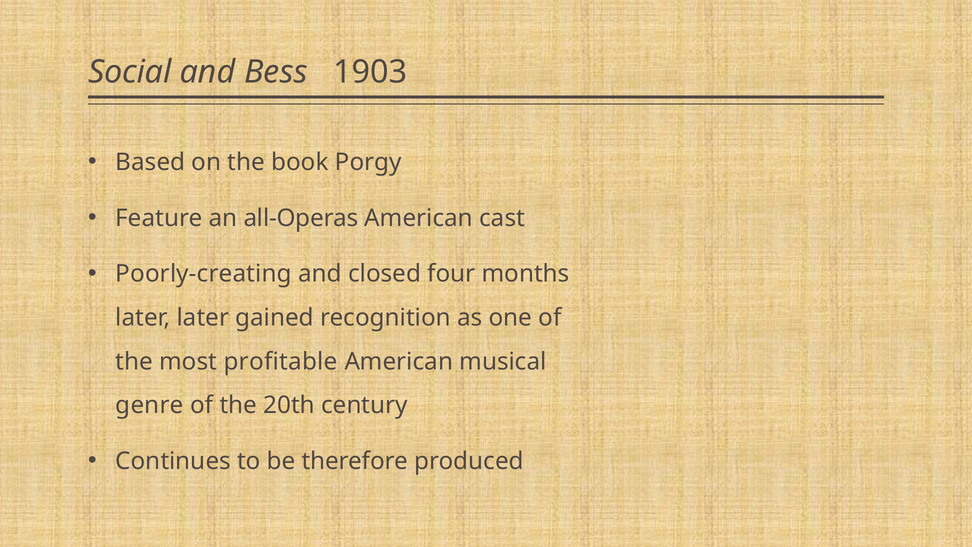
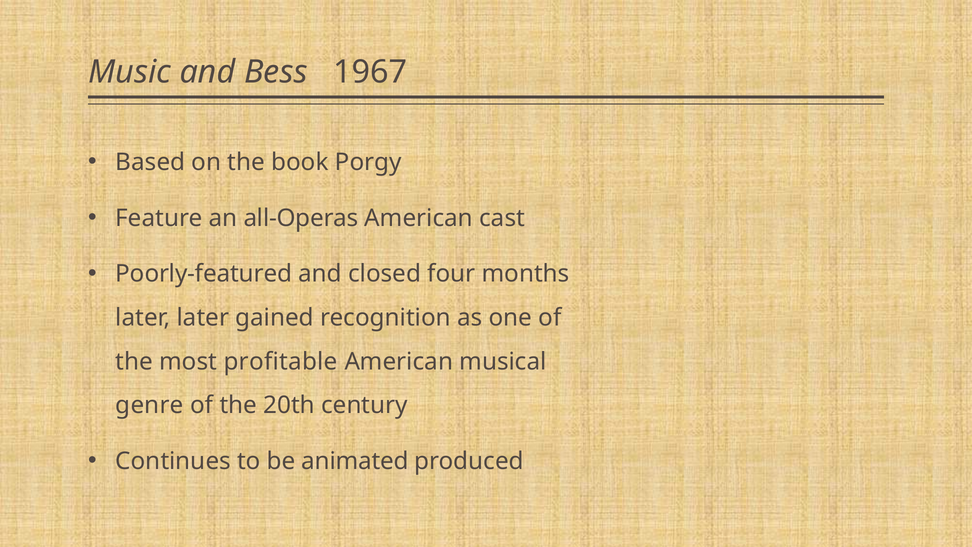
Social: Social -> Music
1903: 1903 -> 1967
Poorly-creating: Poorly-creating -> Poorly-featured
therefore: therefore -> animated
